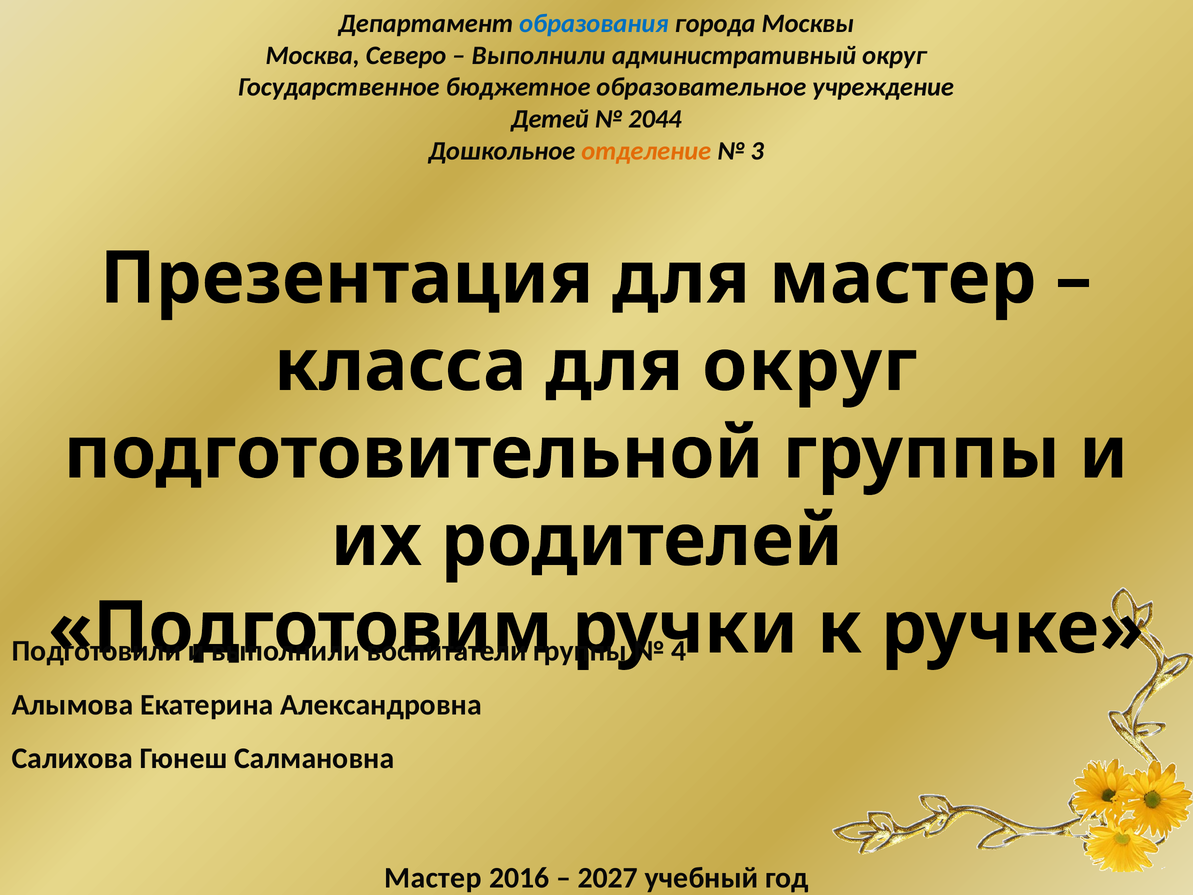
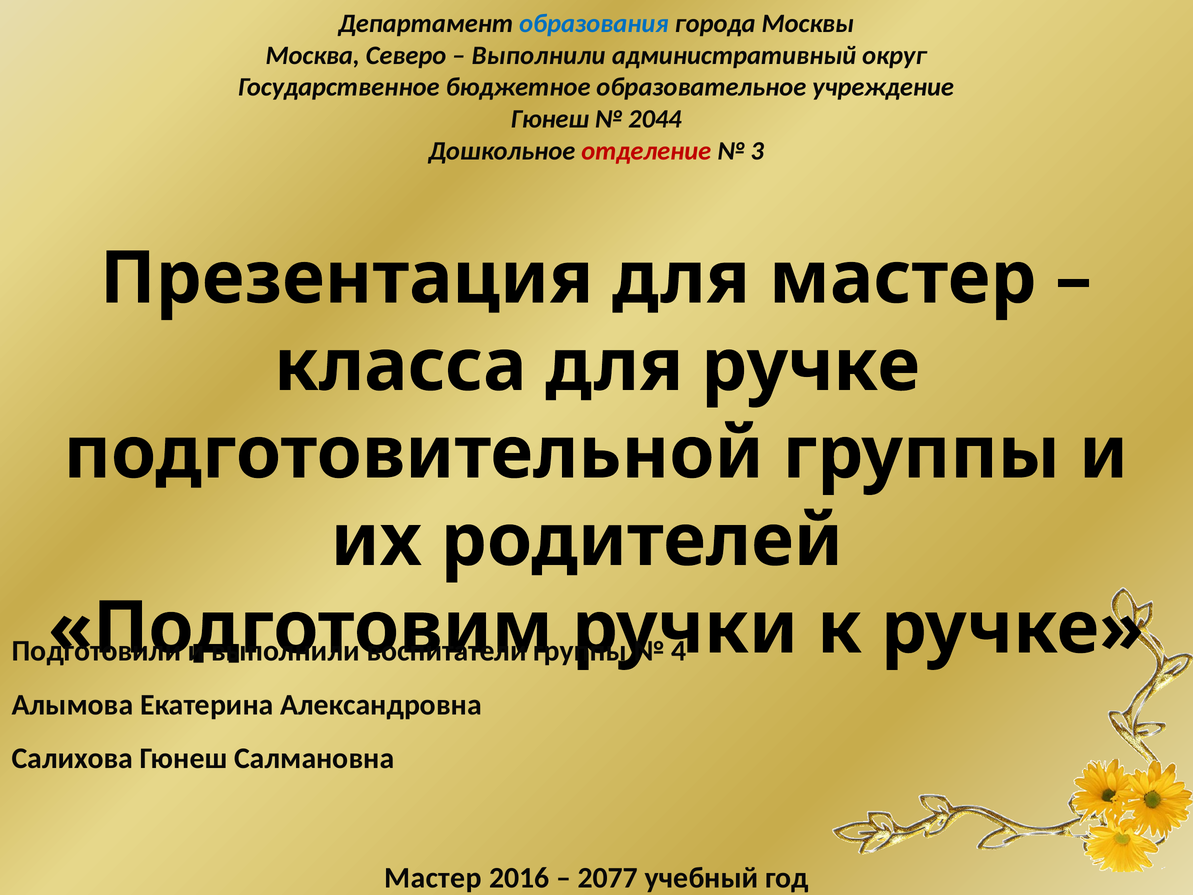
Детей at (550, 119): Детей -> Гюнеш
отделение colour: orange -> red
для округ: округ -> ручке
2027: 2027 -> 2077
